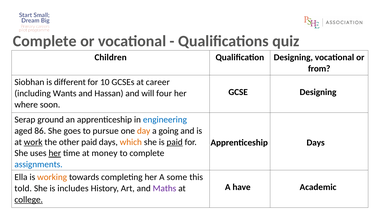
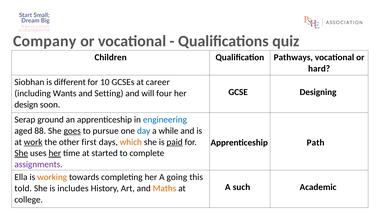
Complete at (45, 41): Complete -> Company
Qualification Designing: Designing -> Pathways
from: from -> hard
Hassan: Hassan -> Setting
where: where -> design
86: 86 -> 88
goes underline: none -> present
day colour: orange -> blue
going: going -> while
other paid: paid -> first
Apprenticeship Days: Days -> Path
She at (21, 153) underline: none -> present
money: money -> started
assignments colour: blue -> purple
some: some -> going
have: have -> such
Maths colour: purple -> orange
college underline: present -> none
